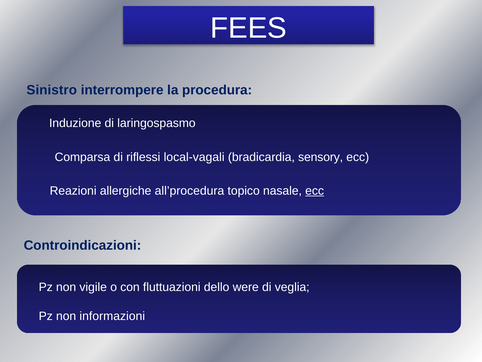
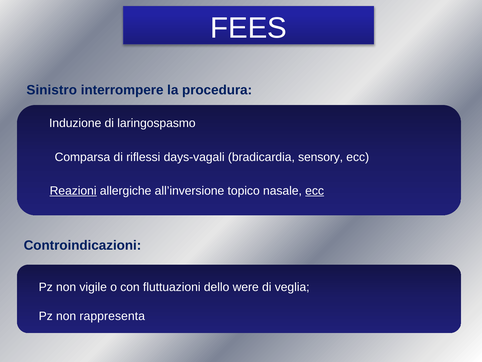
local-vagali: local-vagali -> days-vagali
Reazioni underline: none -> present
all’procedura: all’procedura -> all’inversione
informazioni: informazioni -> rappresenta
